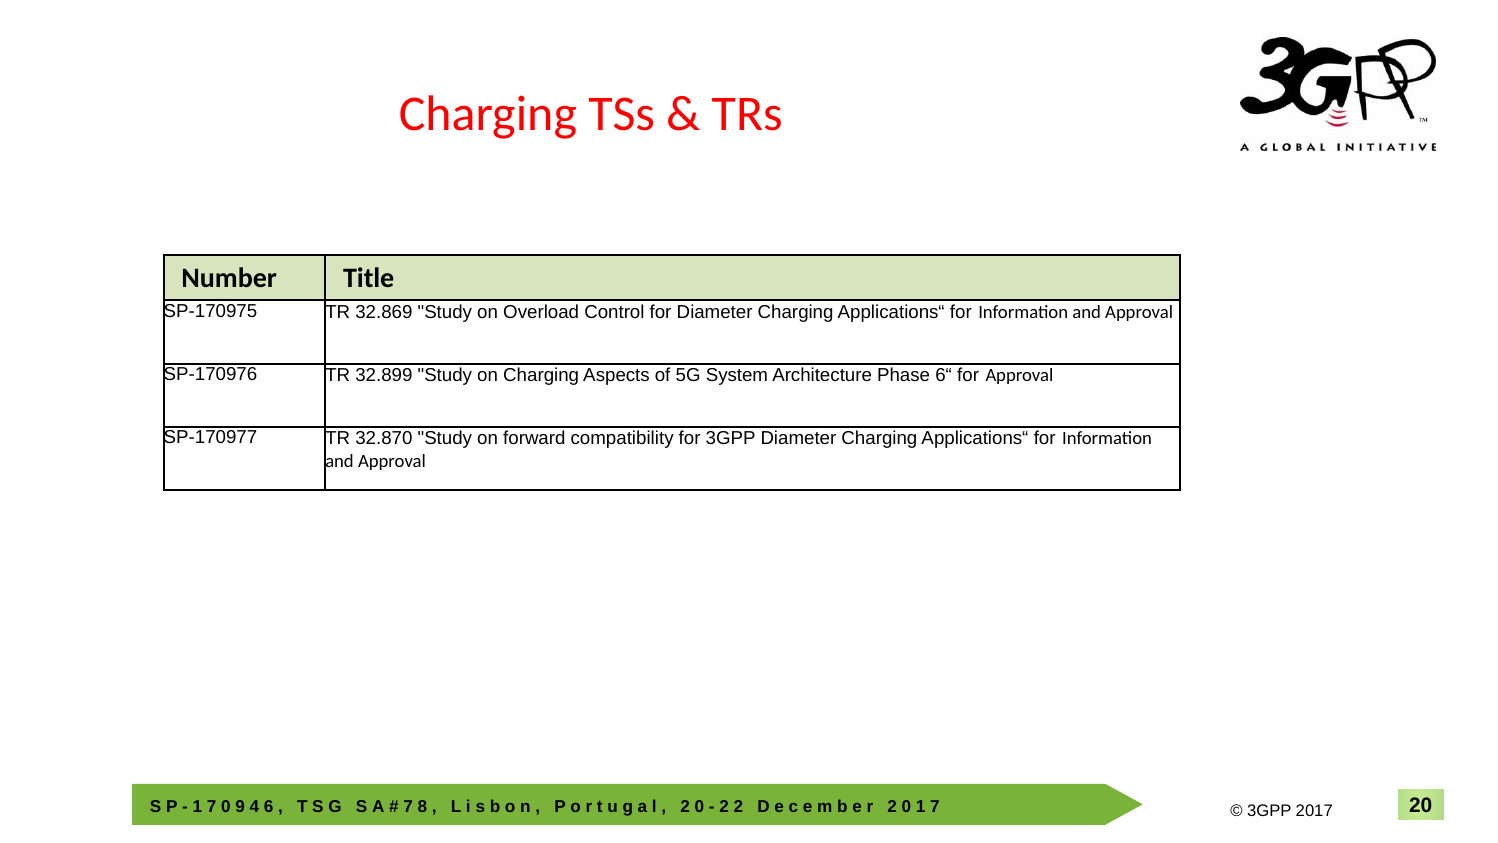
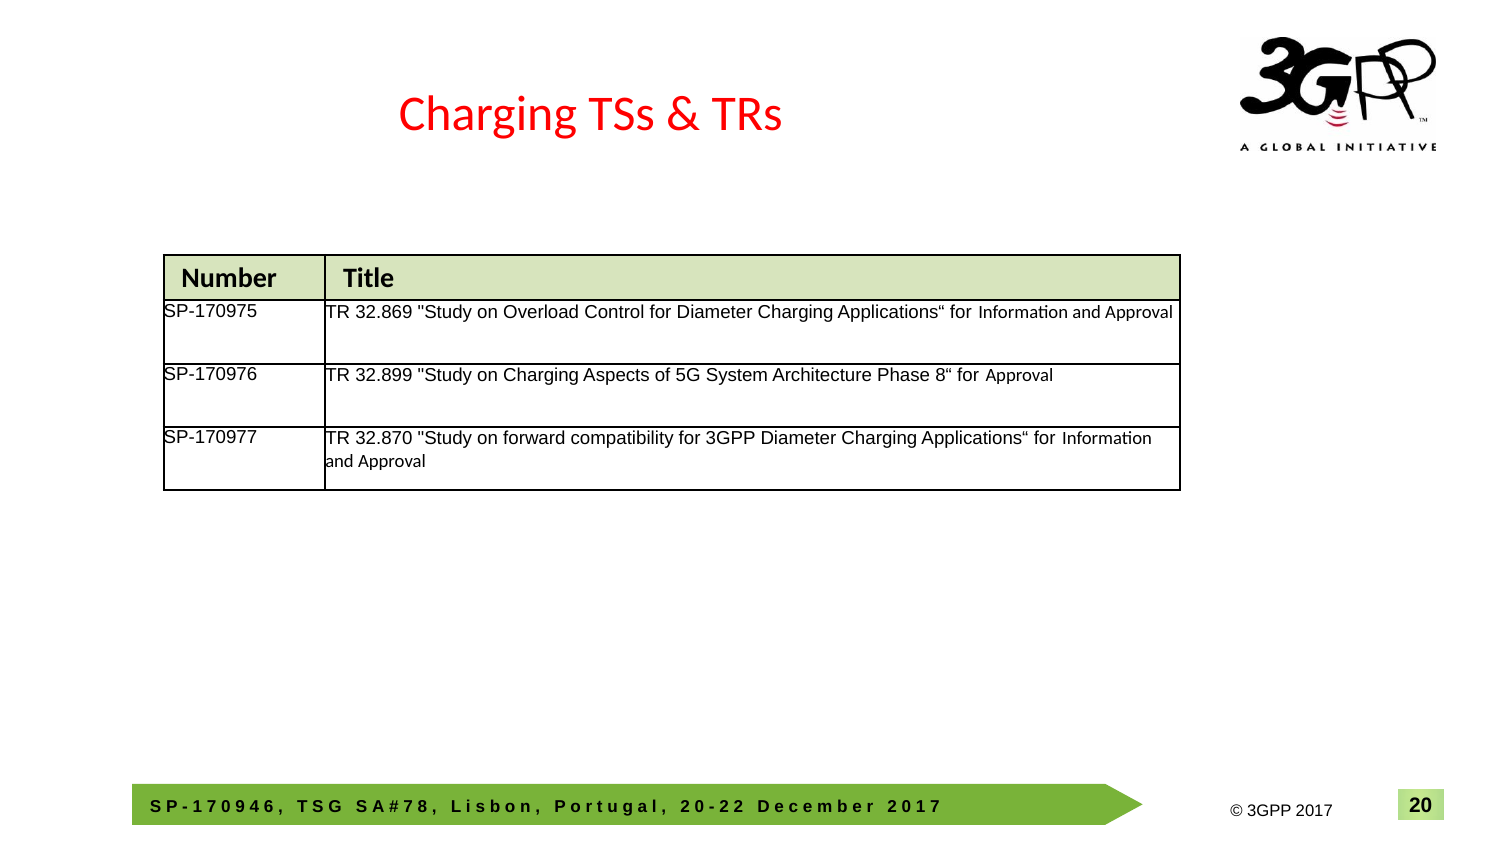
6“: 6“ -> 8“
